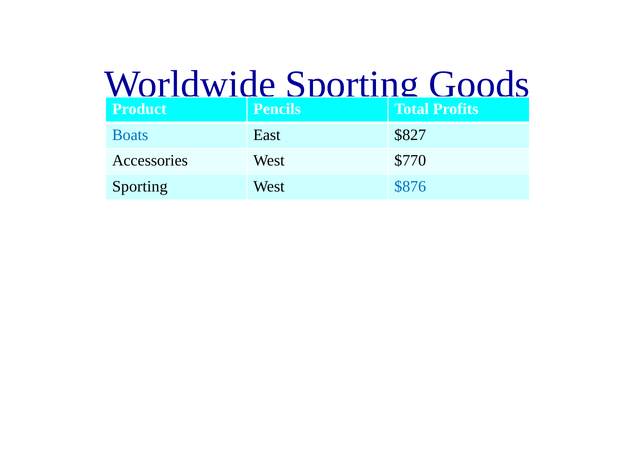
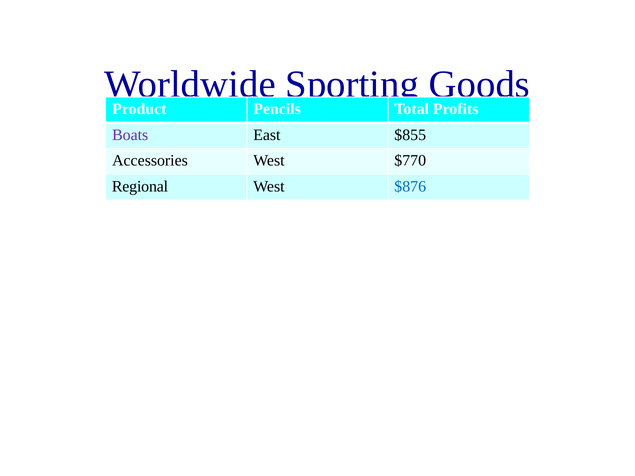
Boats colour: blue -> purple
$827: $827 -> $855
Sporting at (140, 186): Sporting -> Regional
